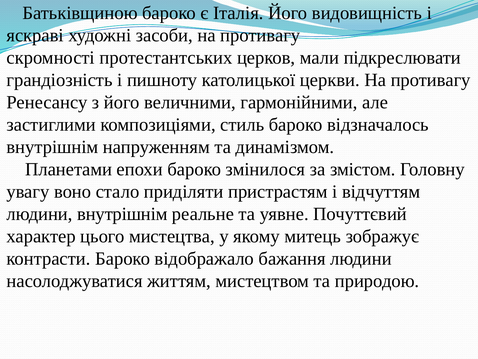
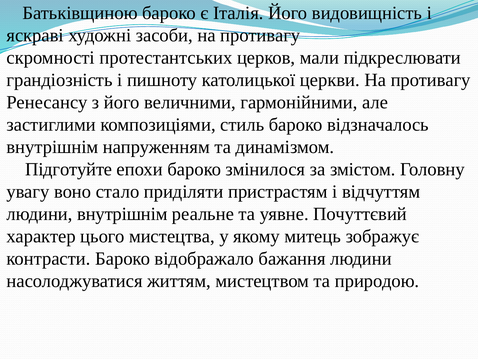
Планетами: Планетами -> Підготуйте
